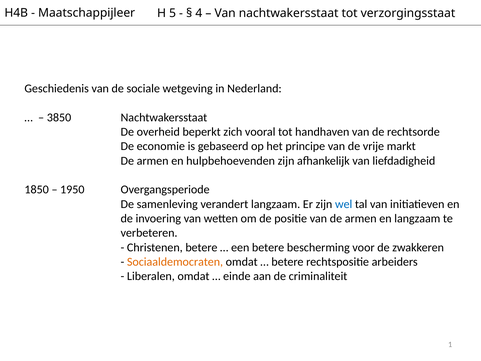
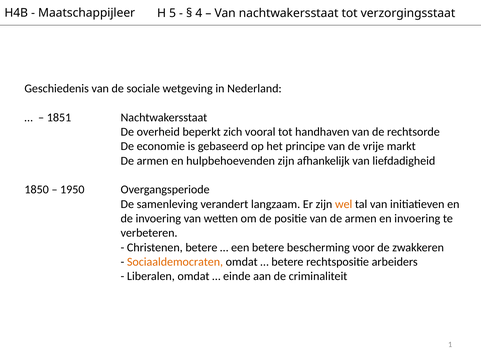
3850: 3850 -> 1851
wel colour: blue -> orange
en langzaam: langzaam -> invoering
